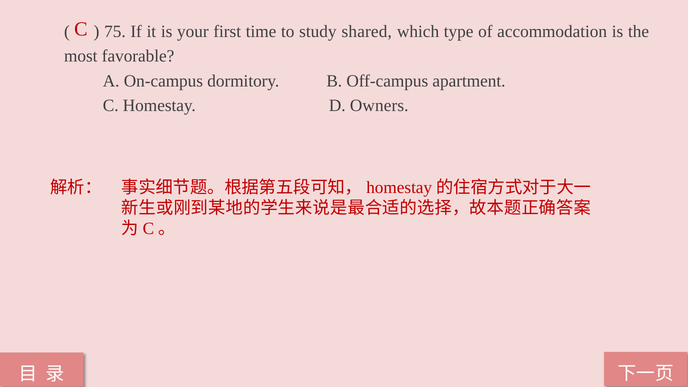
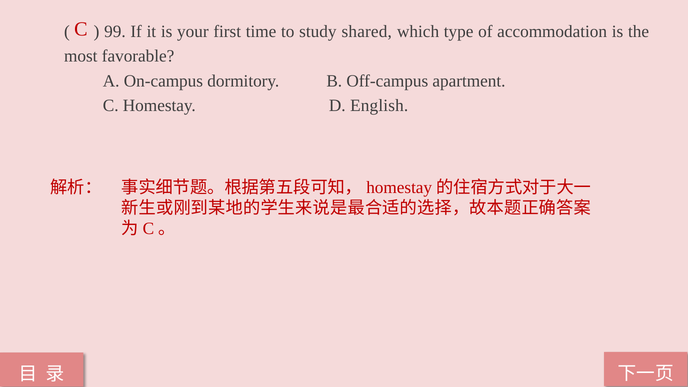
75: 75 -> 99
Owners: Owners -> English
